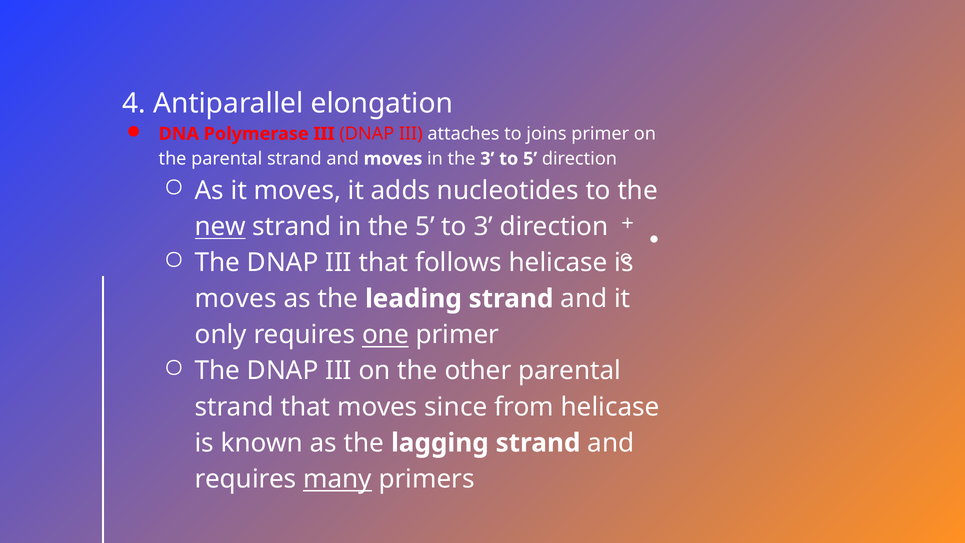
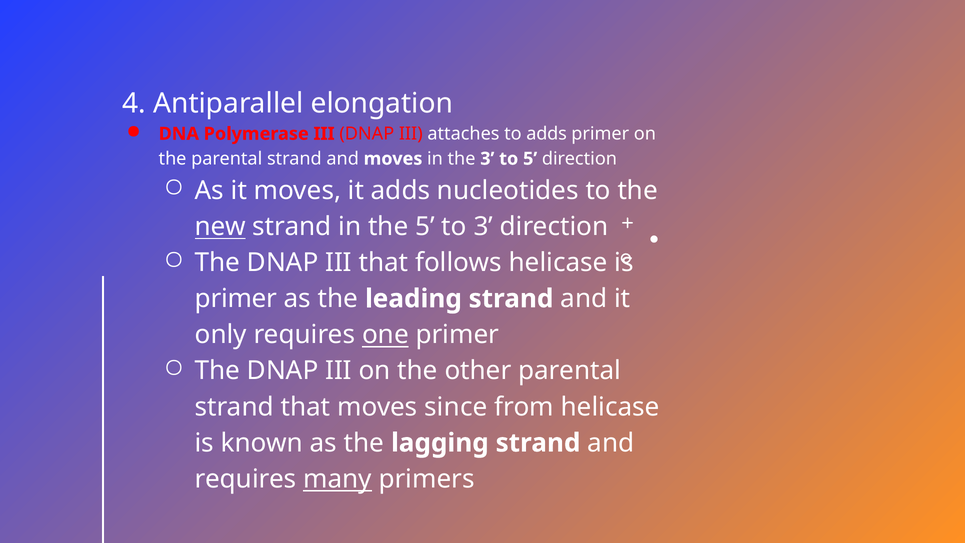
to joins: joins -> adds
moves at (236, 299): moves -> primer
